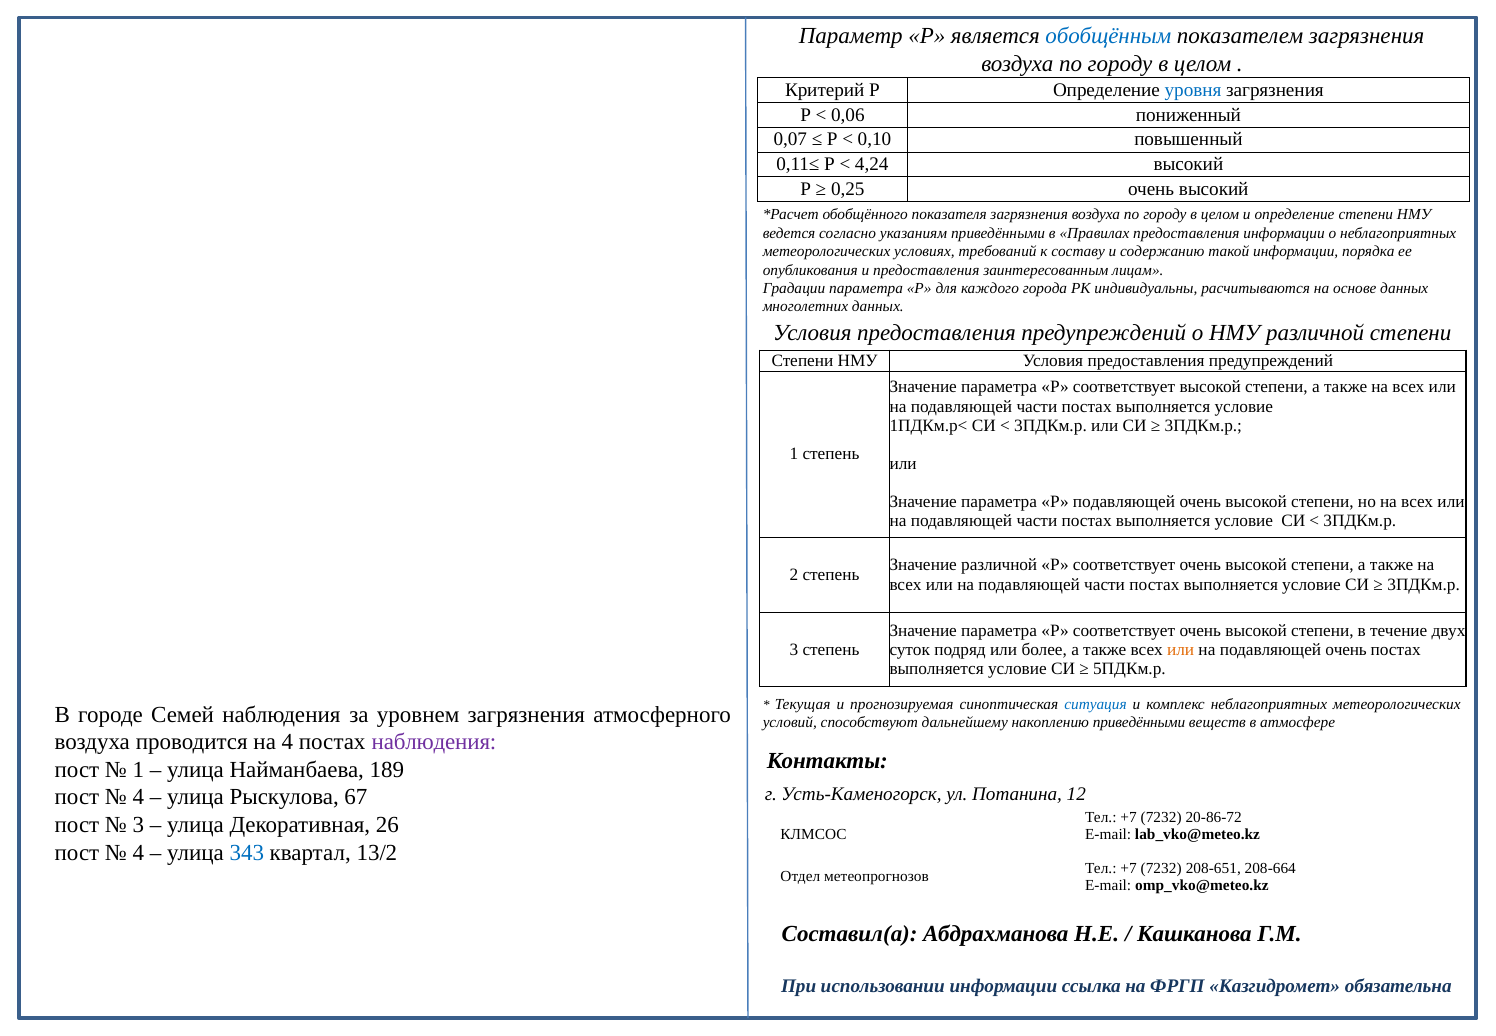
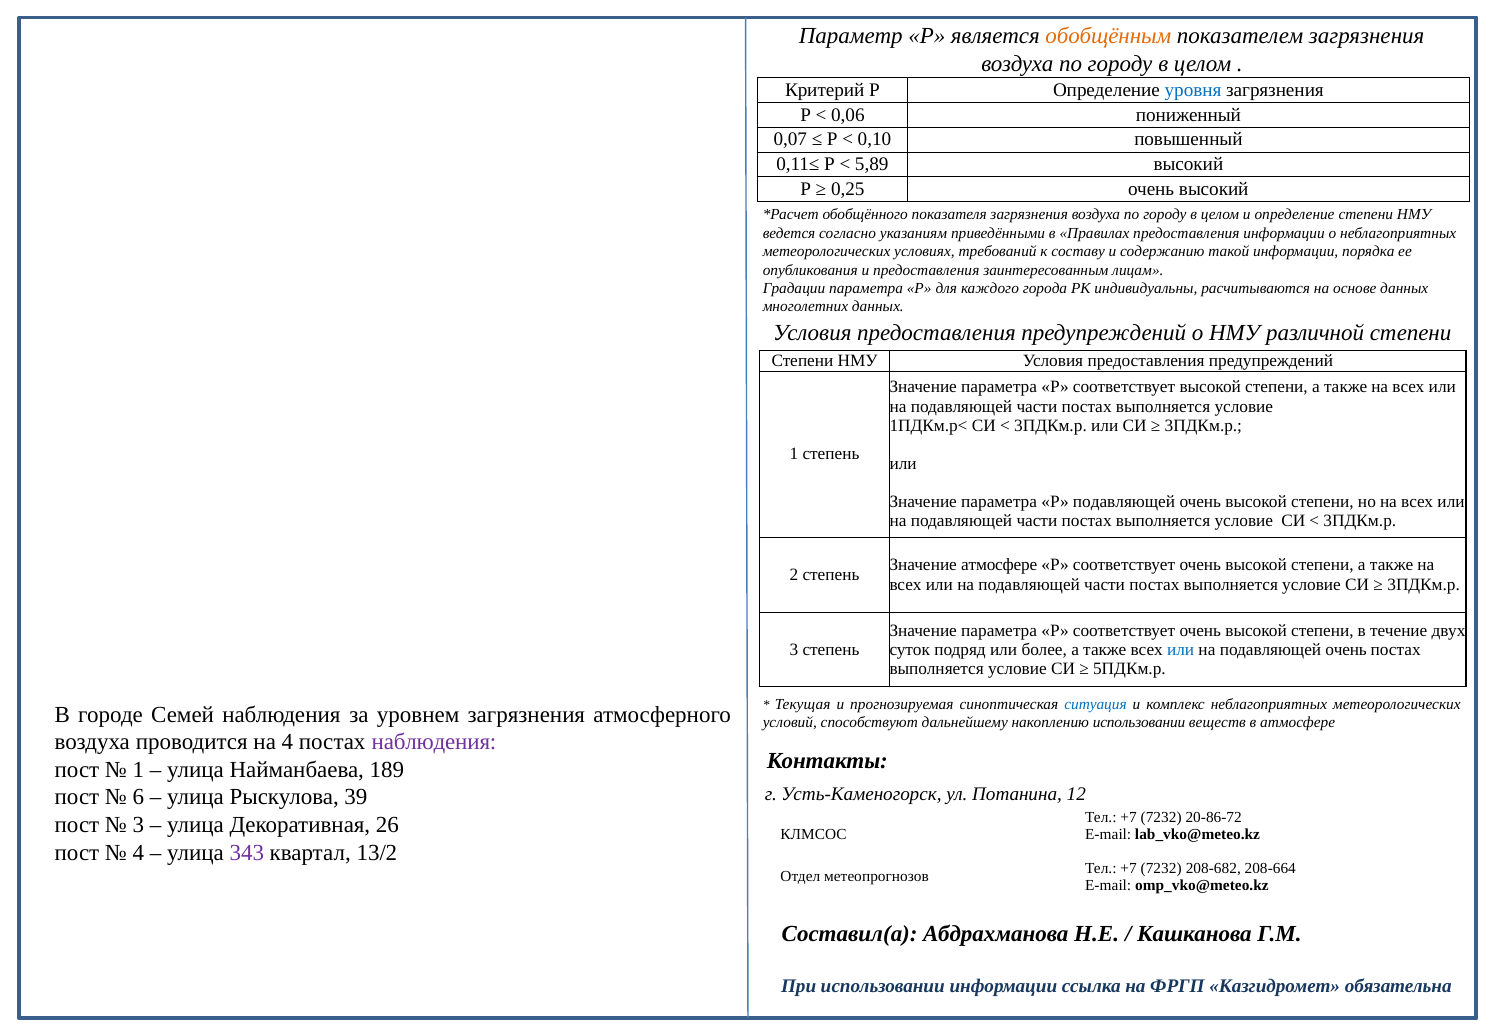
обобщённым colour: blue -> orange
4,24: 4,24 -> 5,89
Значение различной: различной -> атмосфере
или at (1181, 649) colour: orange -> blue
накоплению приведёнными: приведёнными -> использовании
4 at (138, 797): 4 -> 6
67: 67 -> 39
343 colour: blue -> purple
208-651: 208-651 -> 208-682
